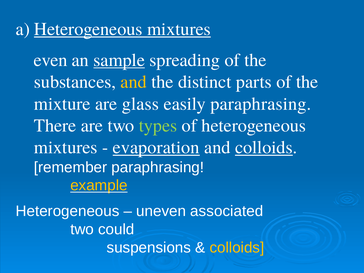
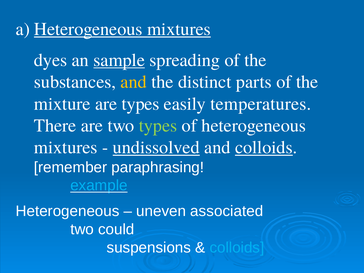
even: even -> dyes
are glass: glass -> types
easily paraphrasing: paraphrasing -> temperatures
evaporation: evaporation -> undissolved
example colour: yellow -> light blue
colloids at (237, 248) colour: yellow -> light blue
